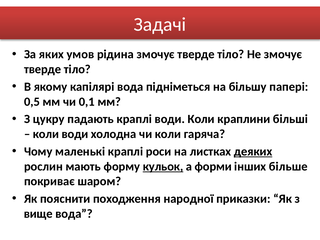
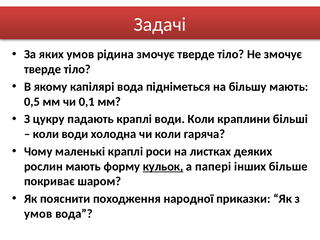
більшу папері: папері -> мають
деяких underline: present -> none
форми: форми -> папері
вище at (38, 214): вище -> умов
